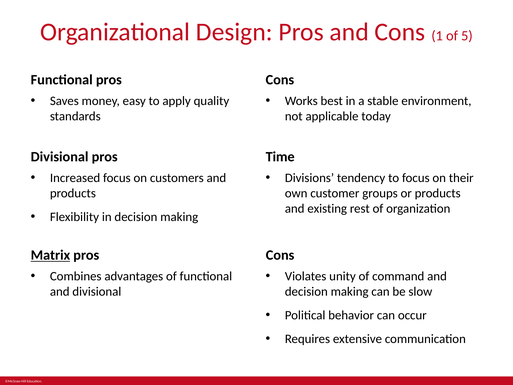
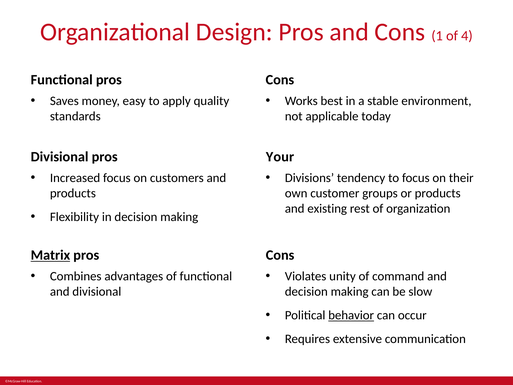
5: 5 -> 4
Time: Time -> Your
behavior underline: none -> present
